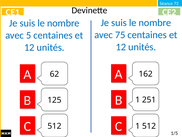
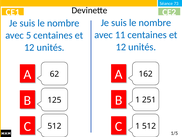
75: 75 -> 11
